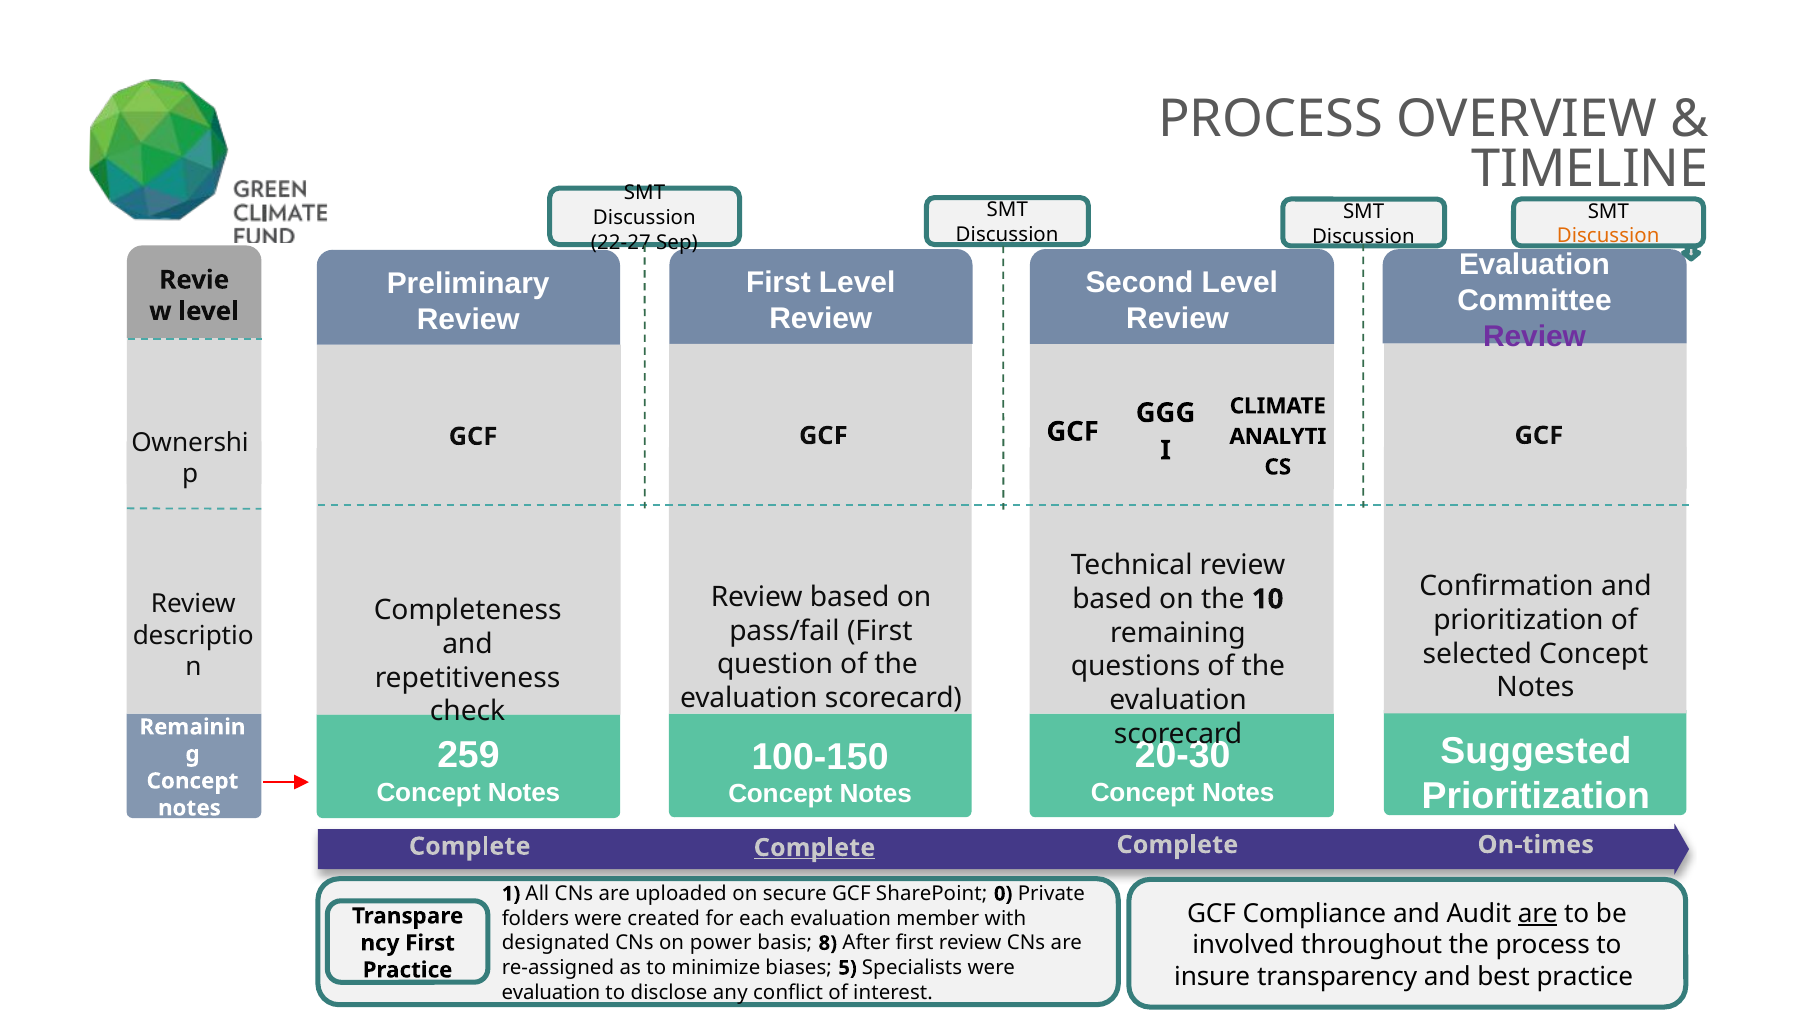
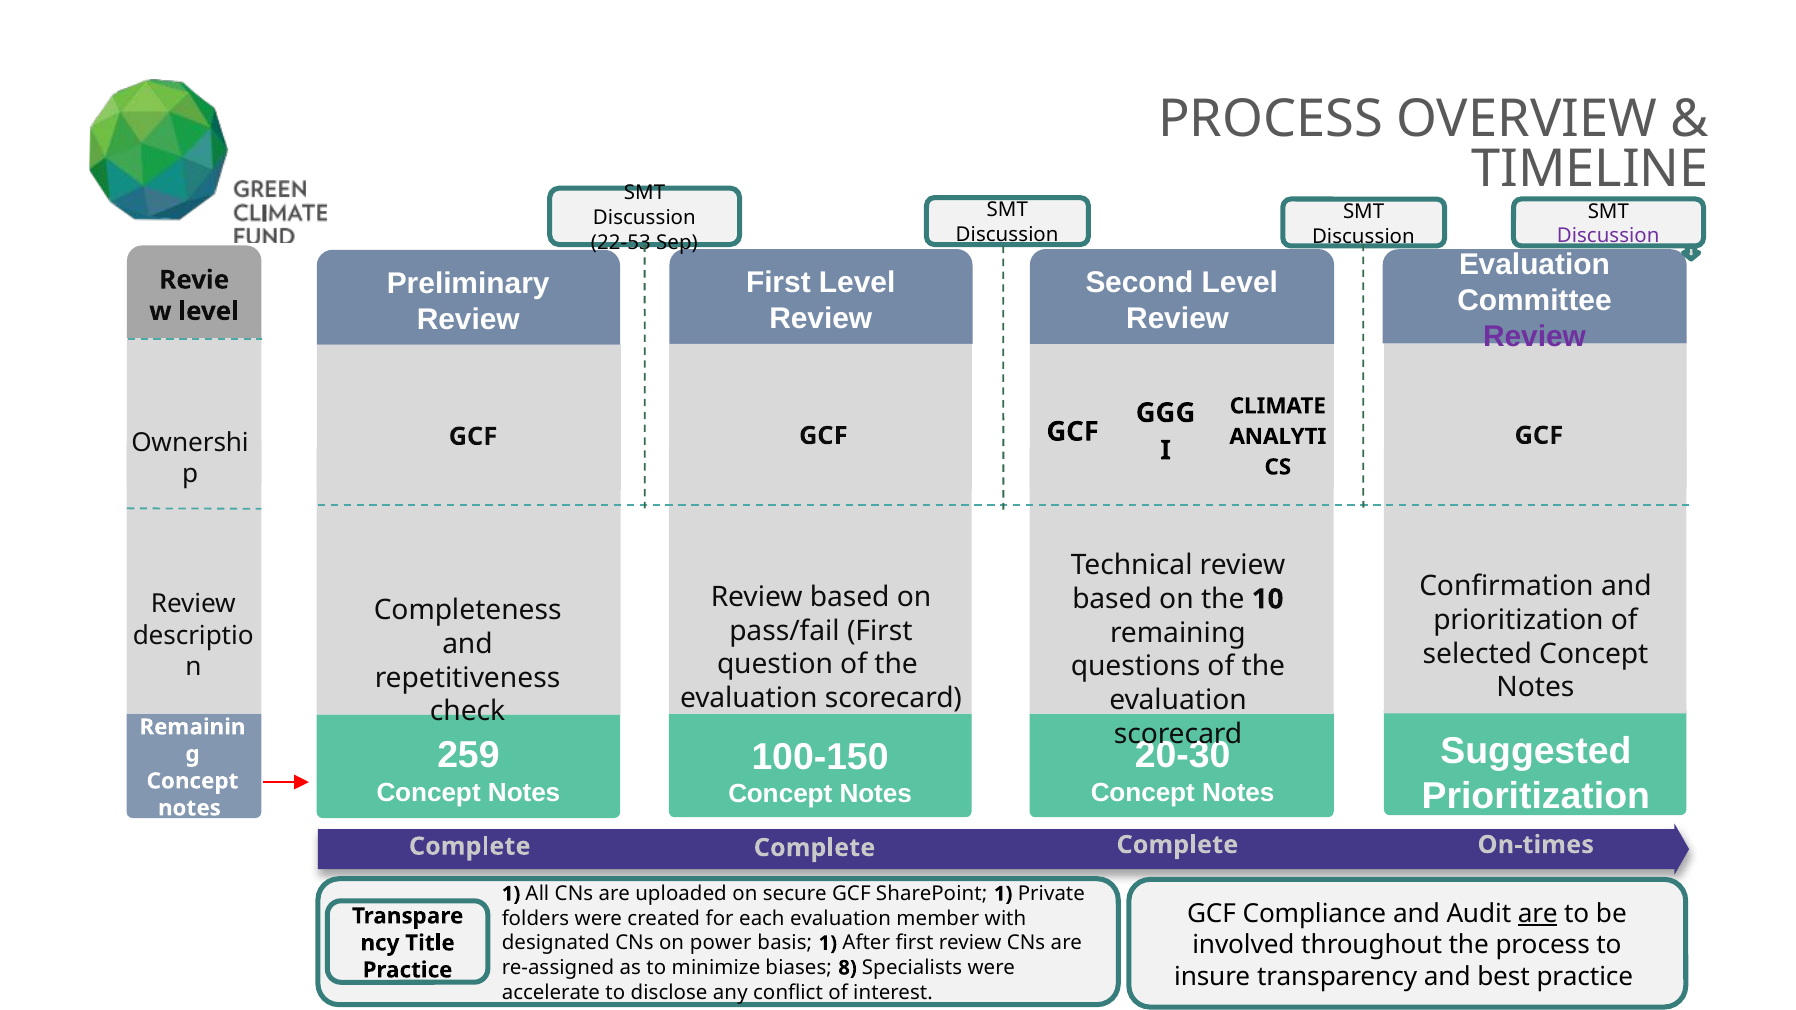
Discussion at (1608, 236) colour: orange -> purple
22-27: 22-27 -> 22-53
Complete at (815, 848) underline: present -> none
SharePoint 0: 0 -> 1
basis 8: 8 -> 1
First at (430, 943): First -> Title
5: 5 -> 8
evaluation at (551, 993): evaluation -> accelerate
